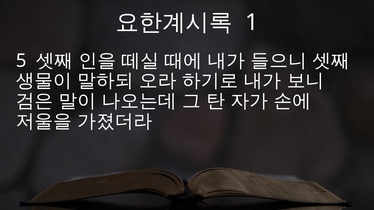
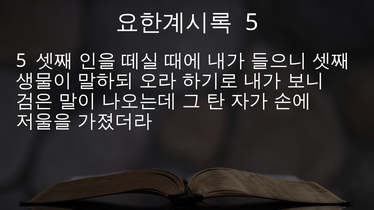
1 at (252, 23): 1 -> 5
